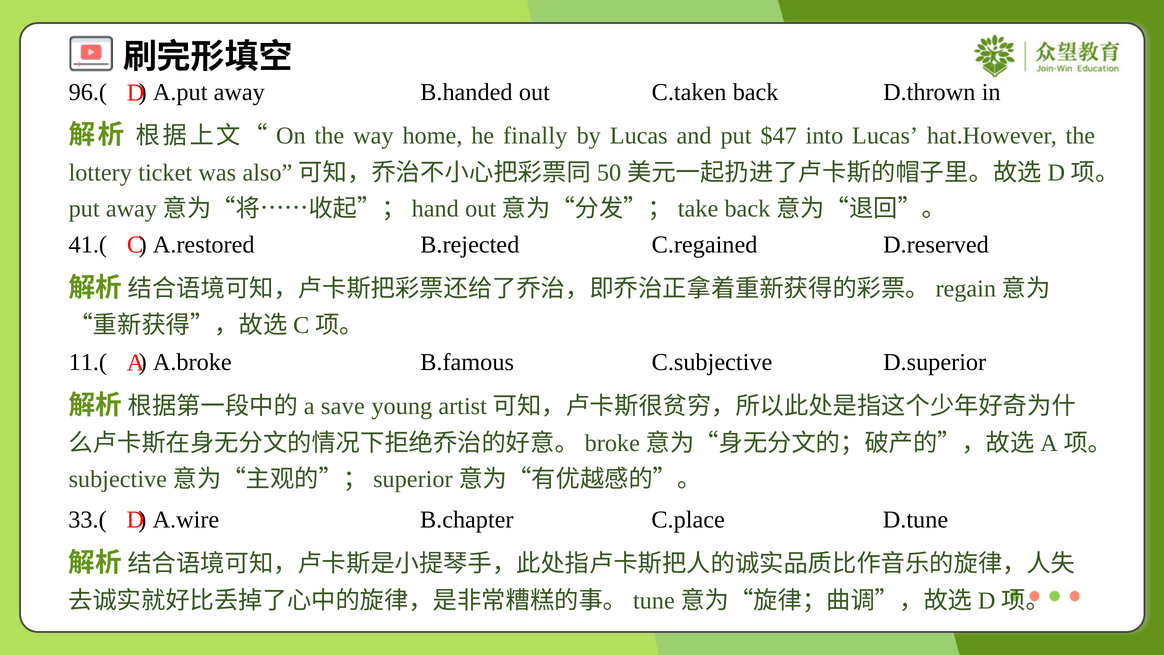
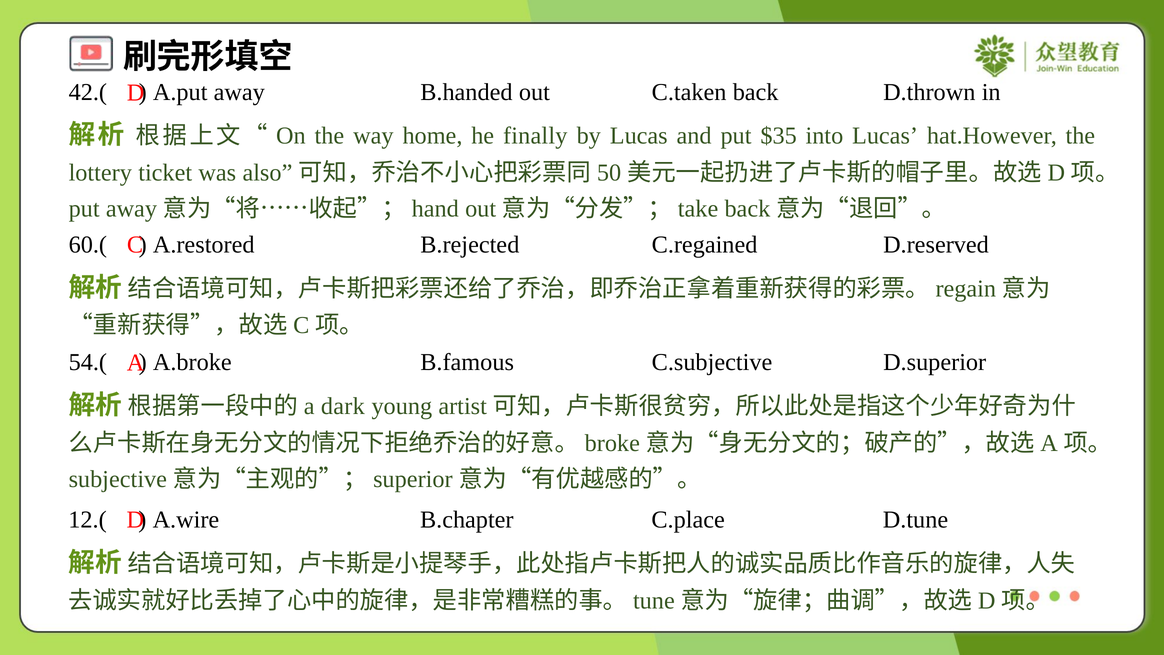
96.(: 96.( -> 42.(
$47: $47 -> $35
41.(: 41.( -> 60.(
11.(: 11.( -> 54.(
save: save -> dark
33.(: 33.( -> 12.(
